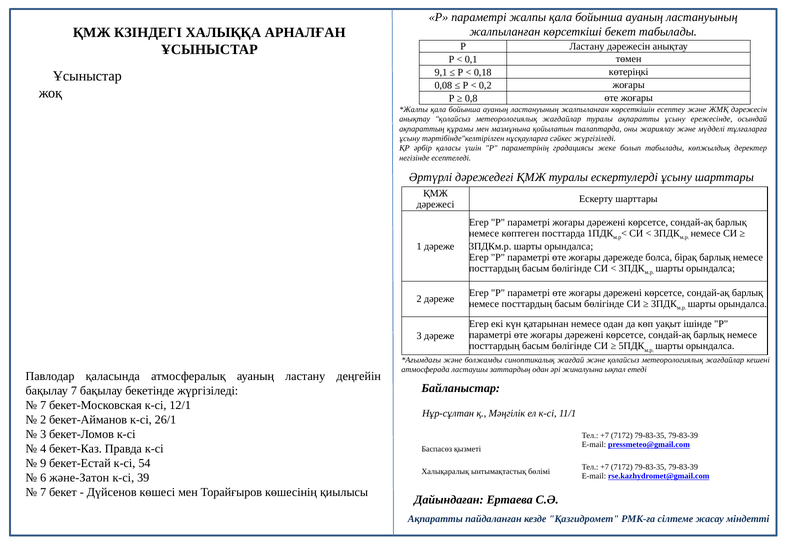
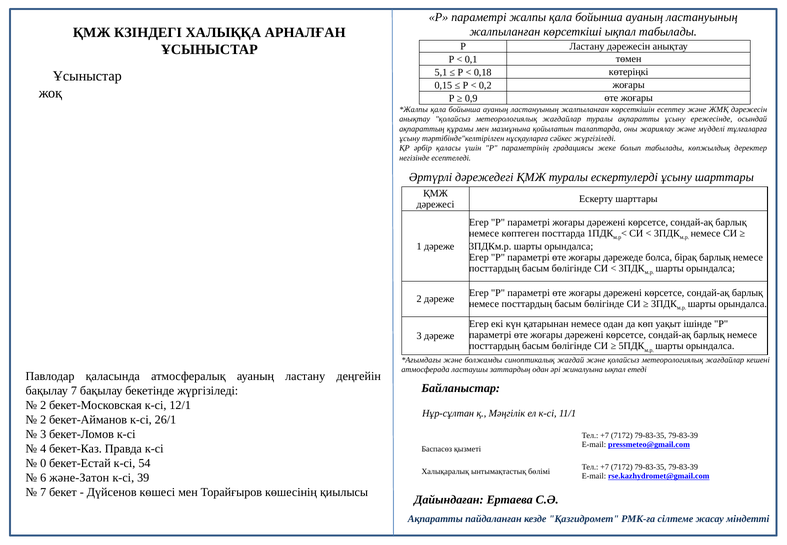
көрсеткіші бекет: бекет -> ықпал
9,1: 9,1 -> 5,1
0,08: 0,08 -> 0,15
0,8: 0,8 -> 0,9
7 at (43, 405): 7 -> 2
9: 9 -> 0
